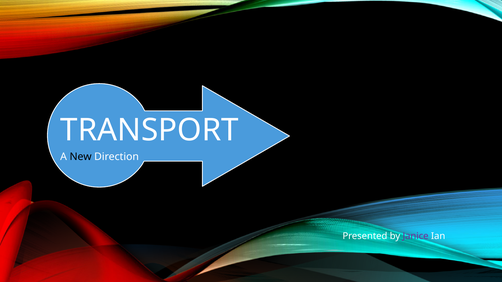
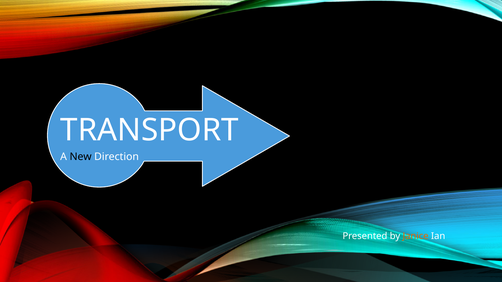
Janice colour: purple -> orange
